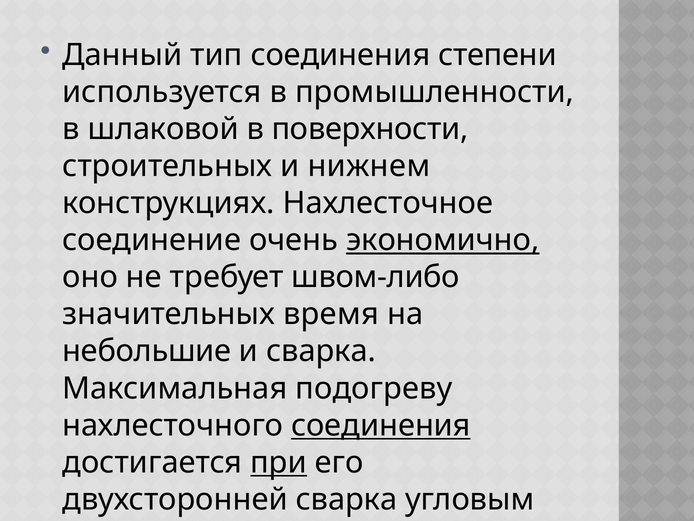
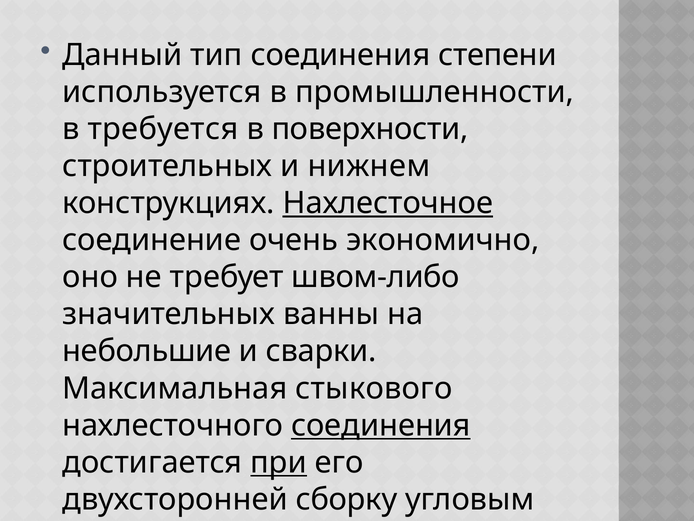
шлаковой: шлаковой -> требуется
Нахлесточное underline: none -> present
экономично underline: present -> none
время: время -> ванны
и сварка: сварка -> сварки
подогреву: подогреву -> стыкового
двухсторонней сварка: сварка -> сборку
